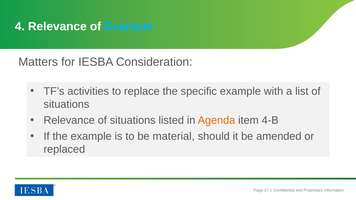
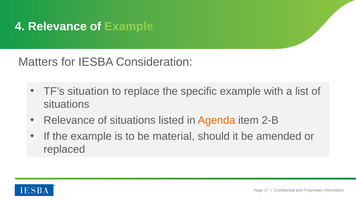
Example at (129, 27) colour: light blue -> light green
activities: activities -> situation
4-B: 4-B -> 2-B
